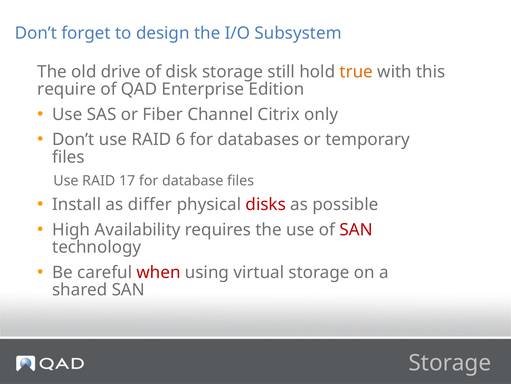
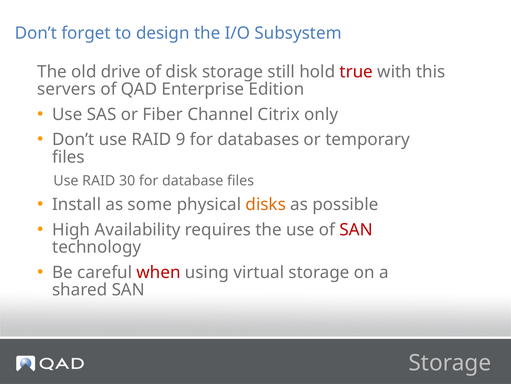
true colour: orange -> red
require: require -> servers
6: 6 -> 9
17: 17 -> 30
differ: differ -> some
disks colour: red -> orange
